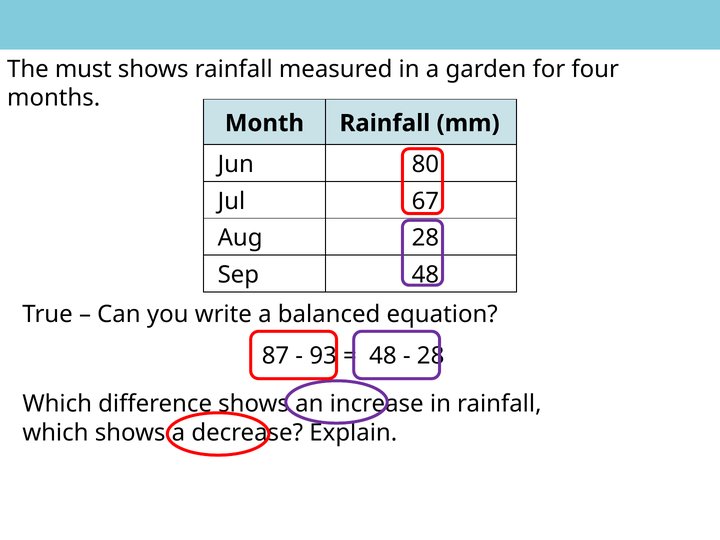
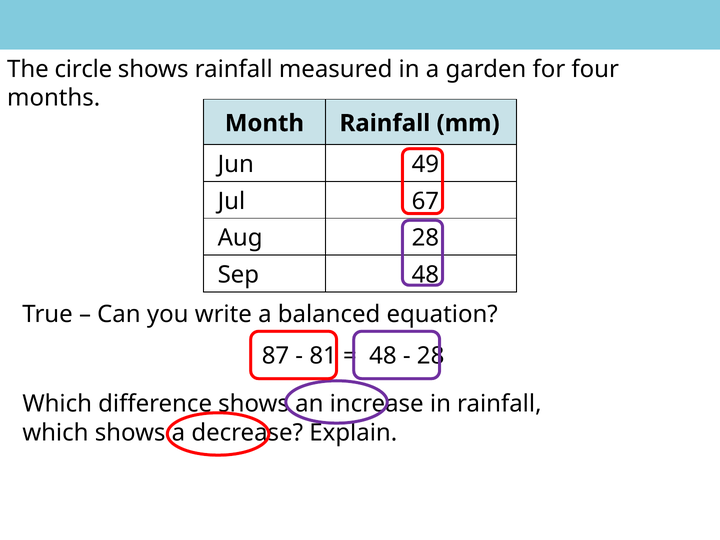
must: must -> circle
80: 80 -> 49
93: 93 -> 81
